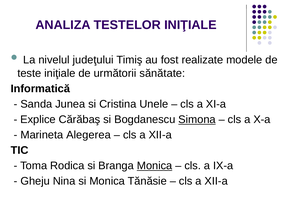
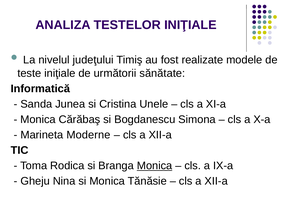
Explice at (38, 120): Explice -> Monica
Simona underline: present -> none
Alegerea: Alegerea -> Moderne
